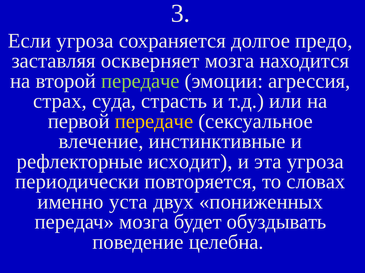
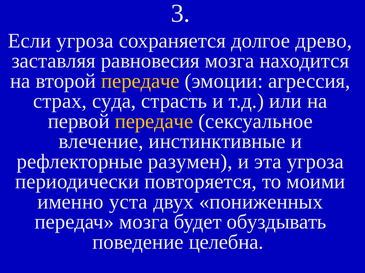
предо: предо -> древо
оскверняет: оскверняет -> равновесия
передаче at (140, 81) colour: light green -> yellow
исходит: исходит -> разумен
словах: словах -> моими
